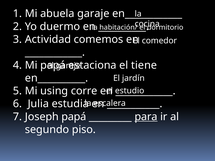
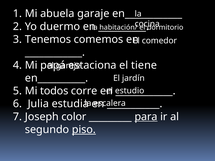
Actividad: Actividad -> Tenemos
using: using -> todos
Joseph papá: papá -> color
piso underline: none -> present
